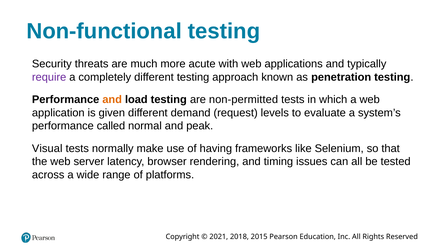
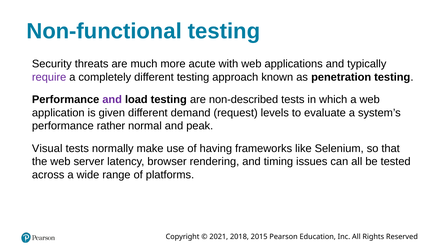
and at (112, 100) colour: orange -> purple
non-permitted: non-permitted -> non-described
called: called -> rather
